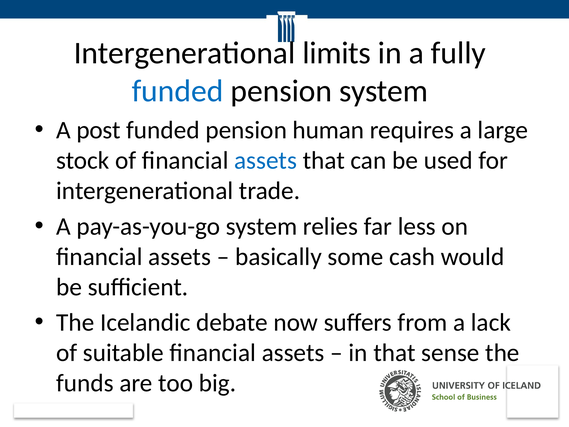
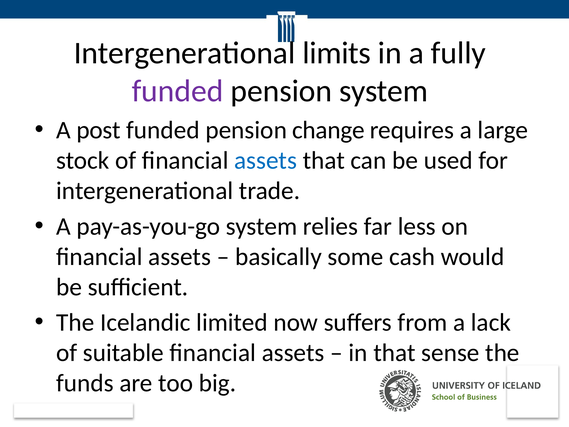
funded at (178, 91) colour: blue -> purple
human: human -> change
debate: debate -> limited
